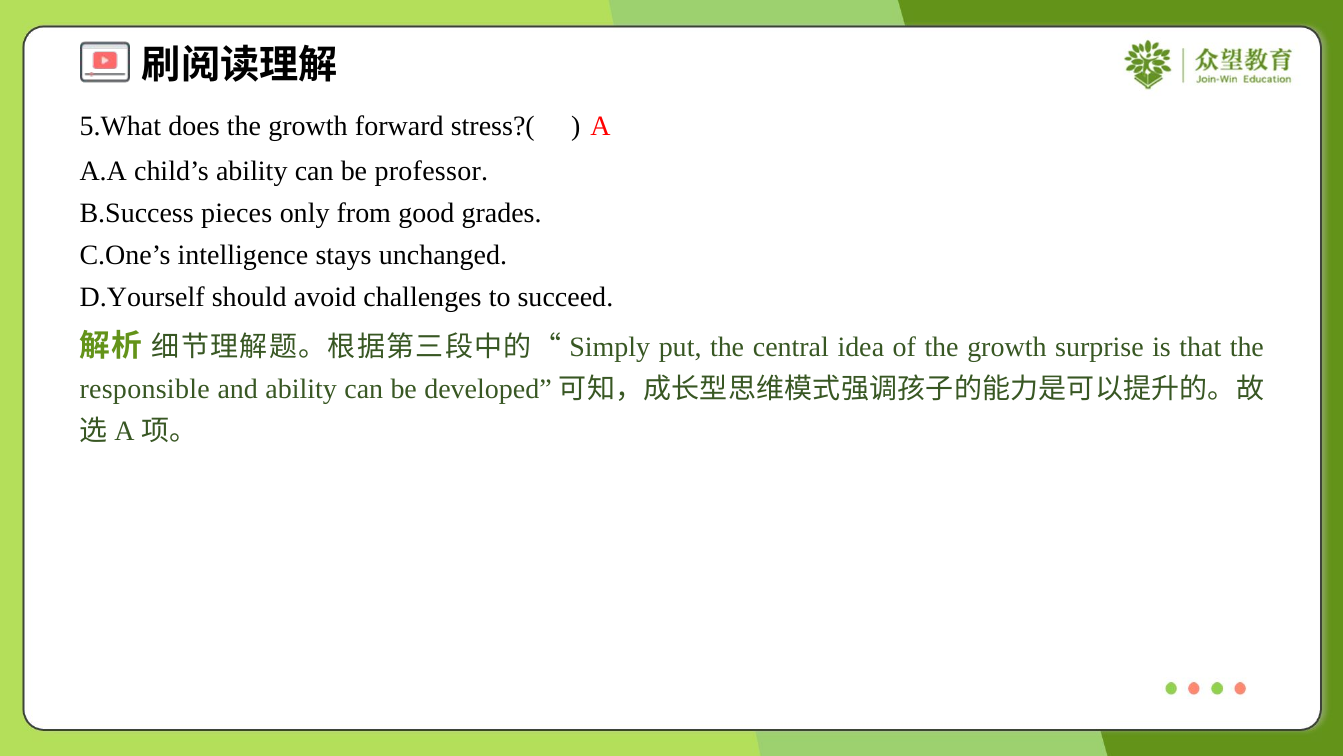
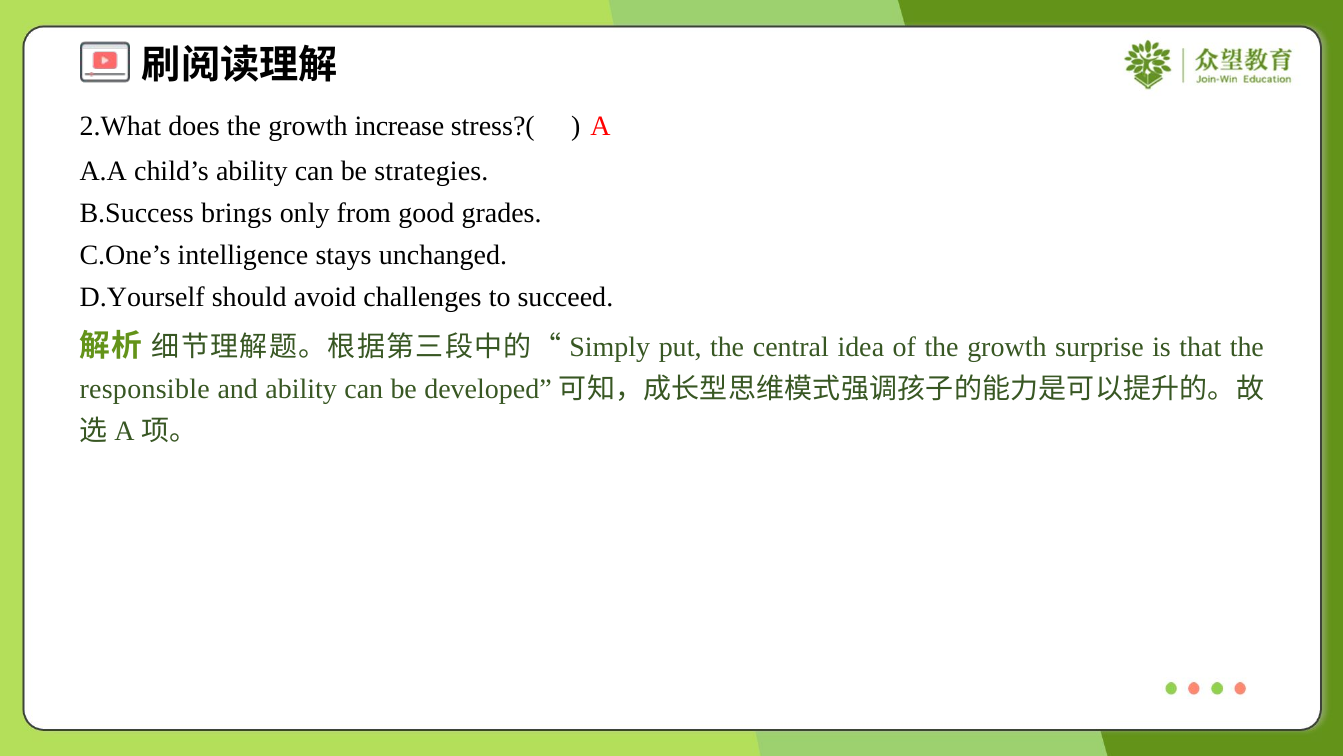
5.What: 5.What -> 2.What
forward: forward -> increase
professor: professor -> strategies
pieces: pieces -> brings
